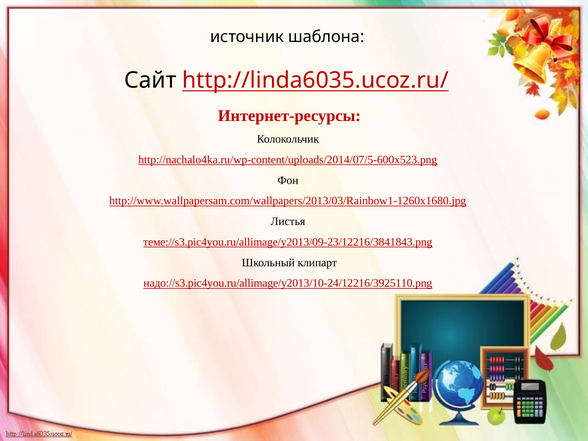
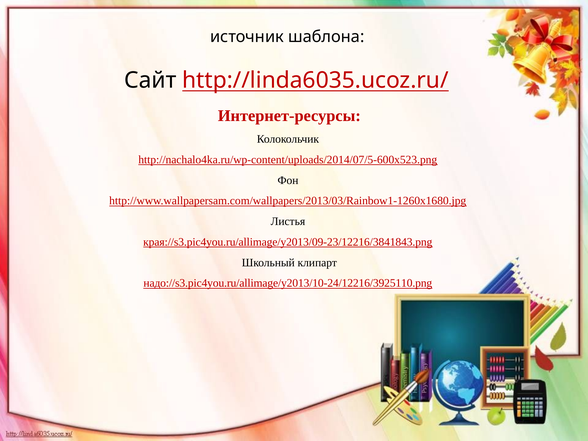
теме://s3.pic4you.ru/allimage/y2013/09-23/12216/3841843.png: теме://s3.pic4you.ru/allimage/y2013/09-23/12216/3841843.png -> края://s3.pic4you.ru/allimage/y2013/09-23/12216/3841843.png
